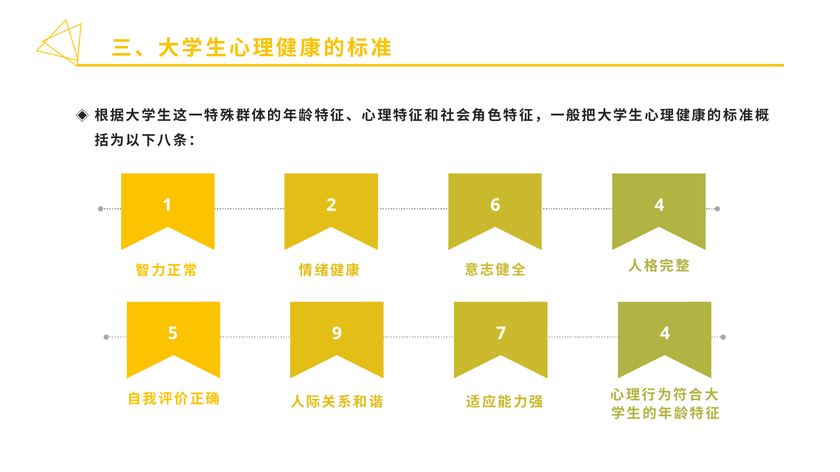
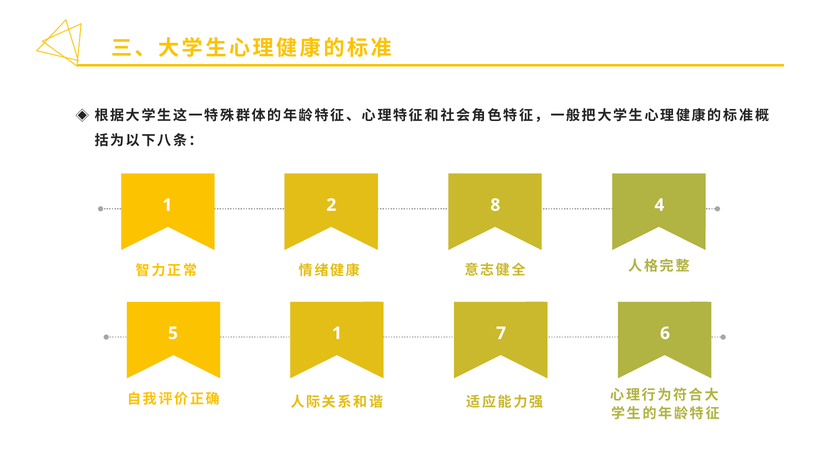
6: 6 -> 8
5 9: 9 -> 1
7 4: 4 -> 6
